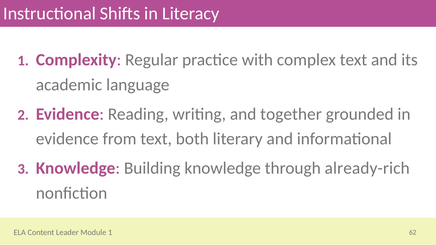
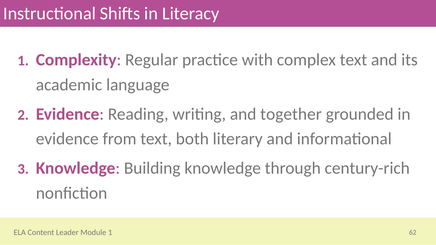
already-rich: already-rich -> century-rich
